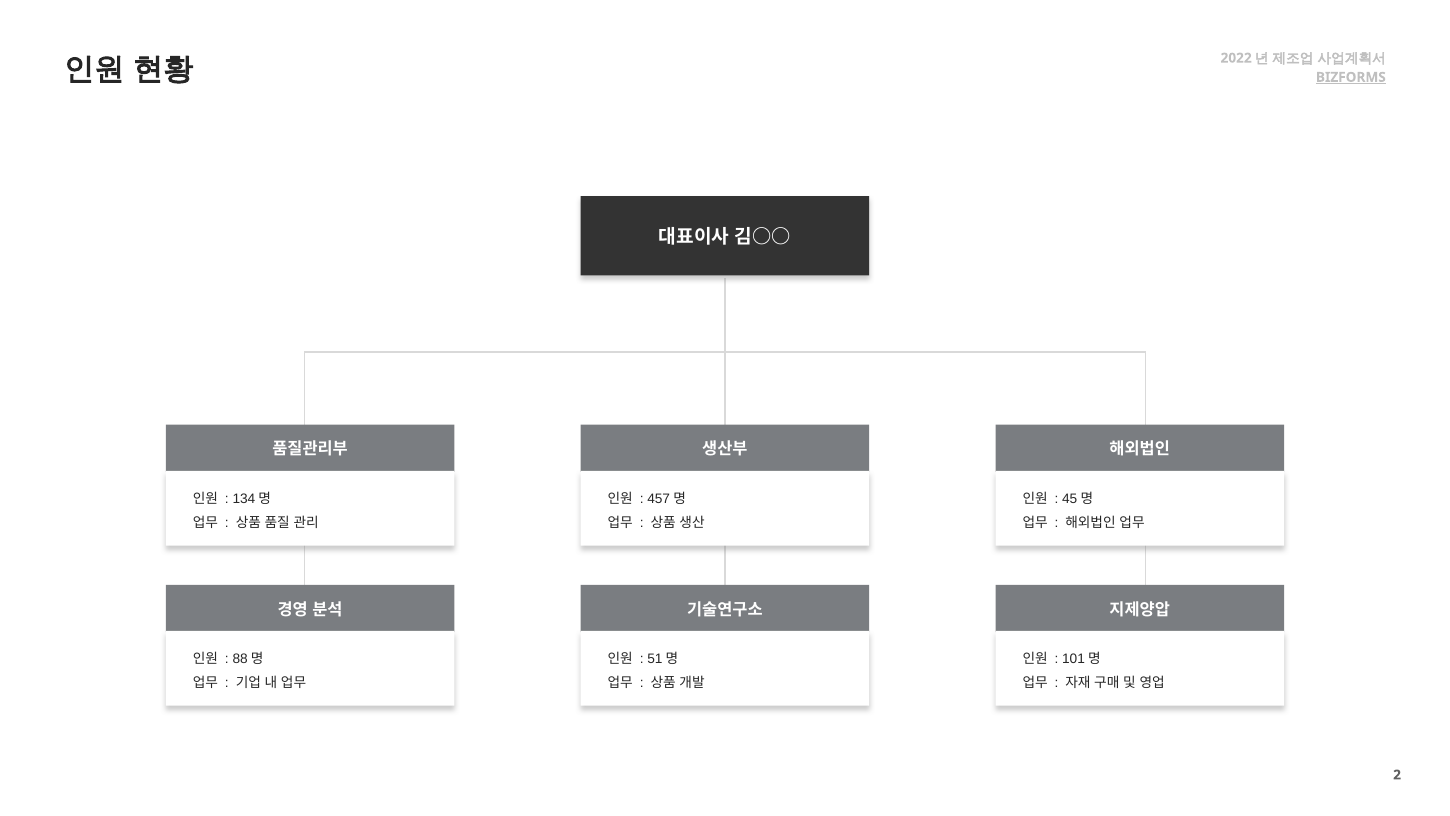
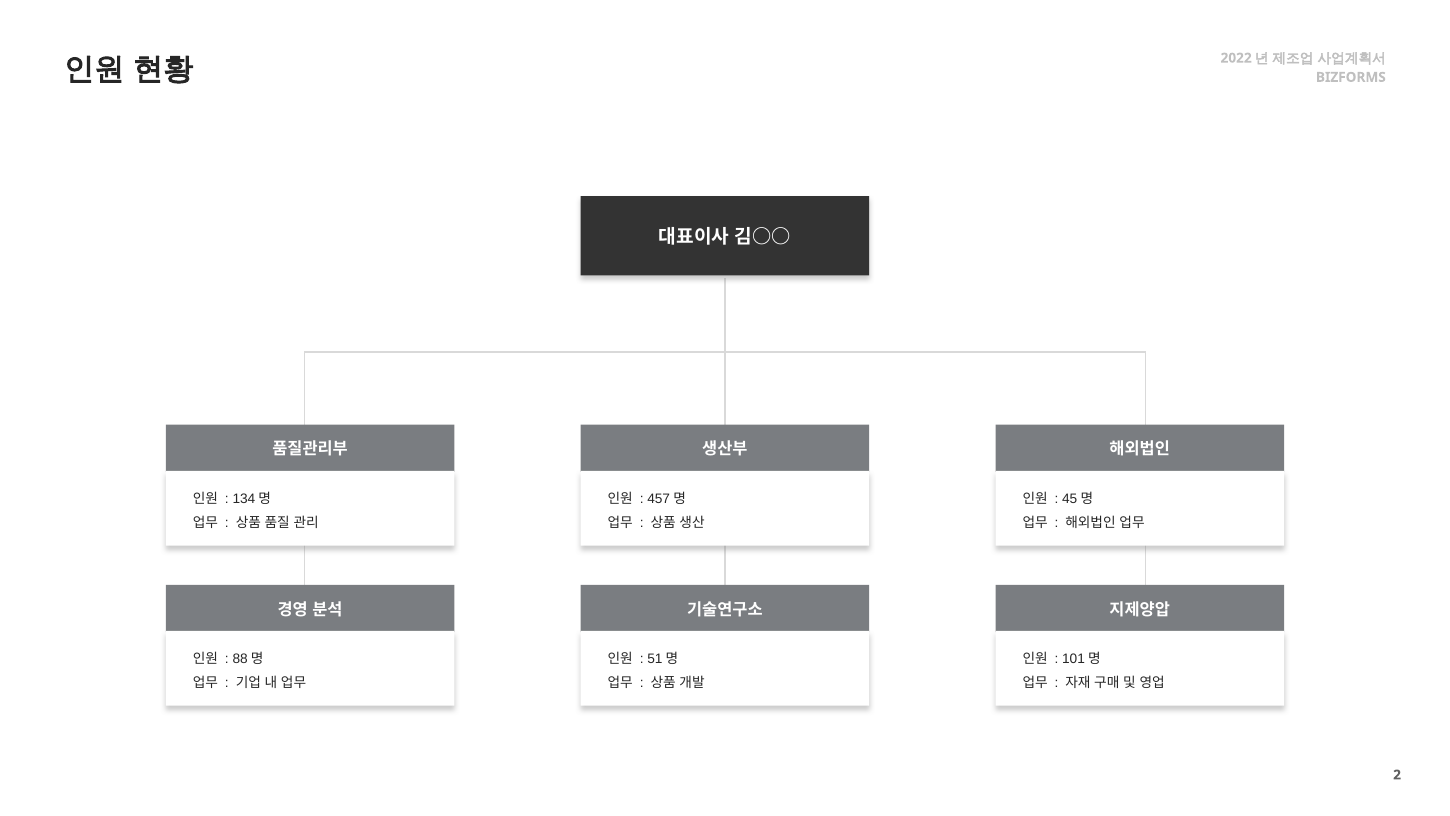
BIZFORMS underline: present -> none
